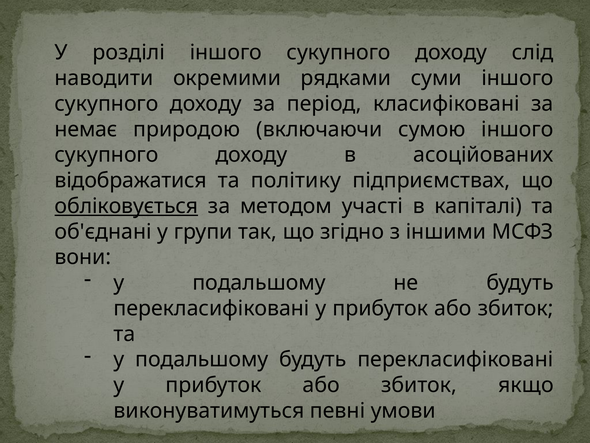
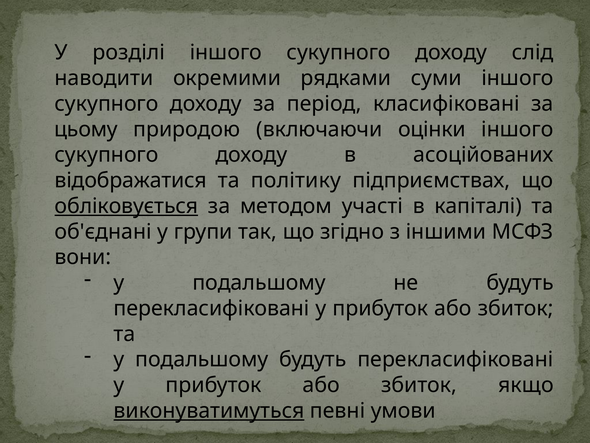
немає: немає -> цьому
сумою: сумою -> оцінки
виконуватимуться underline: none -> present
